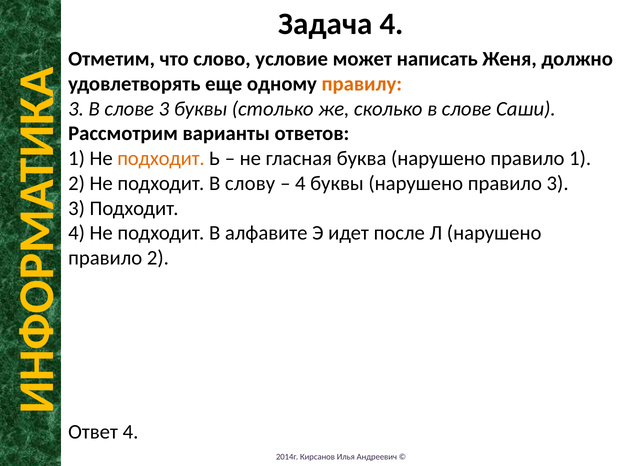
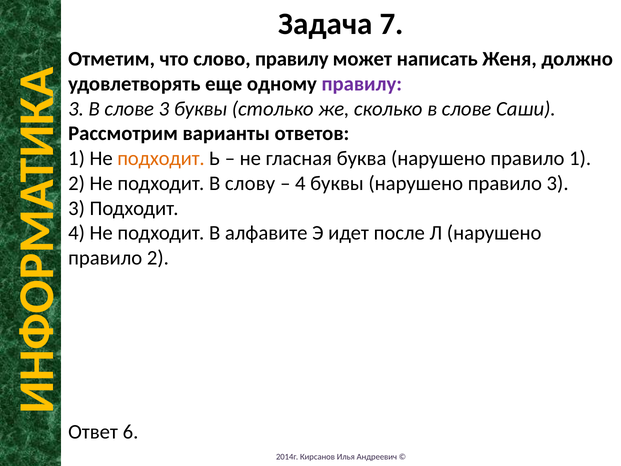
Задача 4: 4 -> 7
слово условие: условие -> правилу
правилу at (362, 84) colour: orange -> purple
Ответ 4: 4 -> 6
